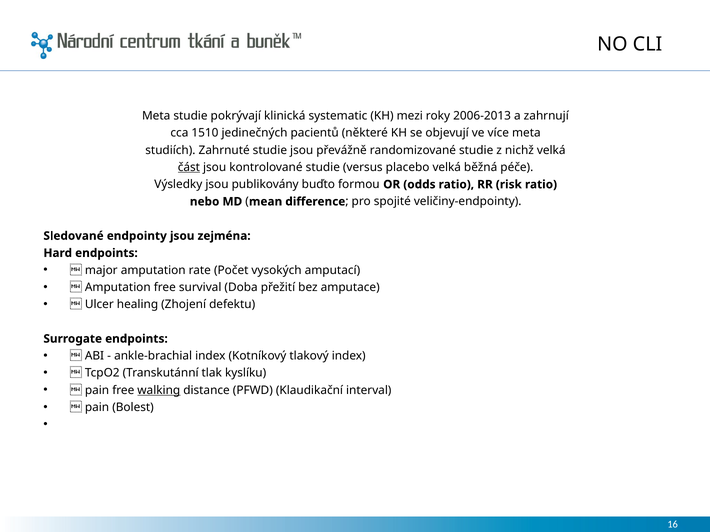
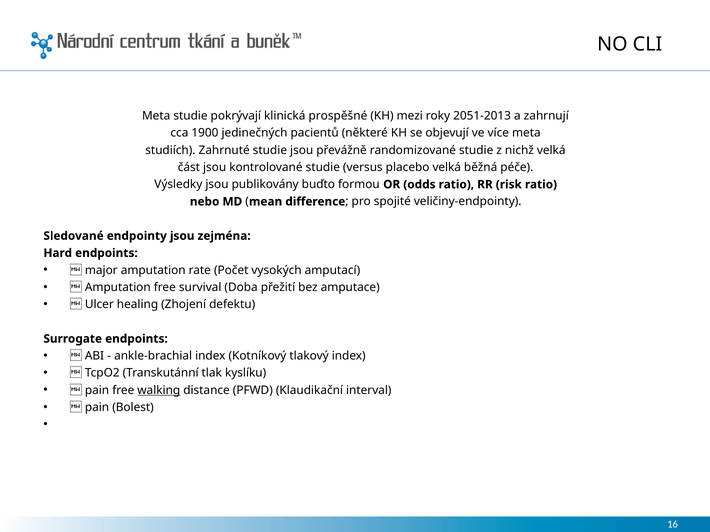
systematic: systematic -> prospěšné
2006-2013: 2006-2013 -> 2051-2013
1510: 1510 -> 1900
část underline: present -> none
